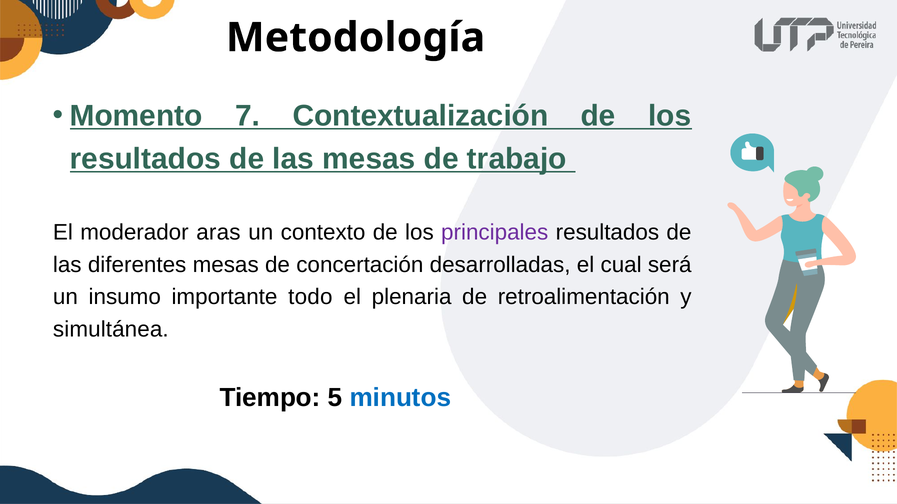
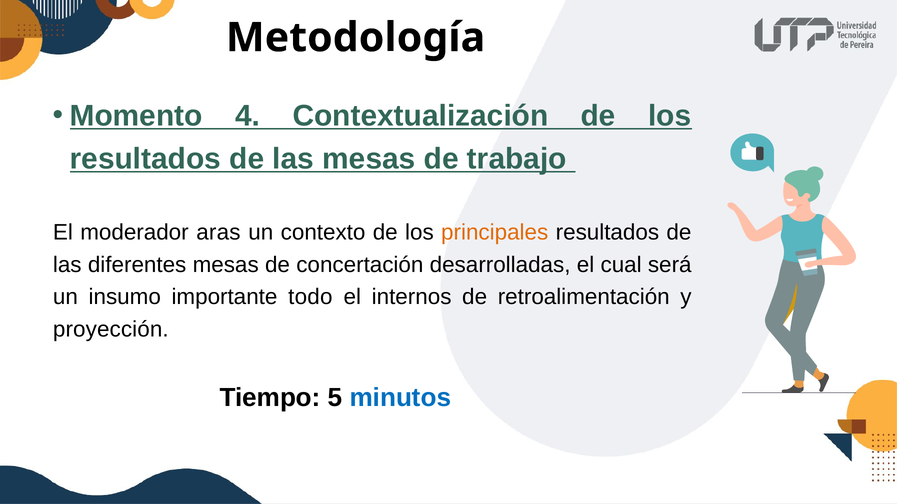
7: 7 -> 4
principales colour: purple -> orange
plenaria: plenaria -> internos
simultánea: simultánea -> proyección
